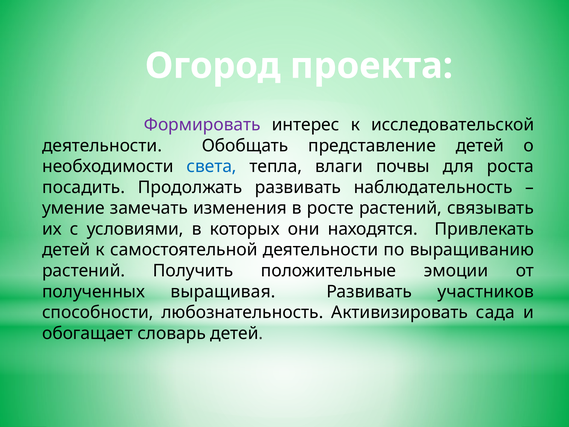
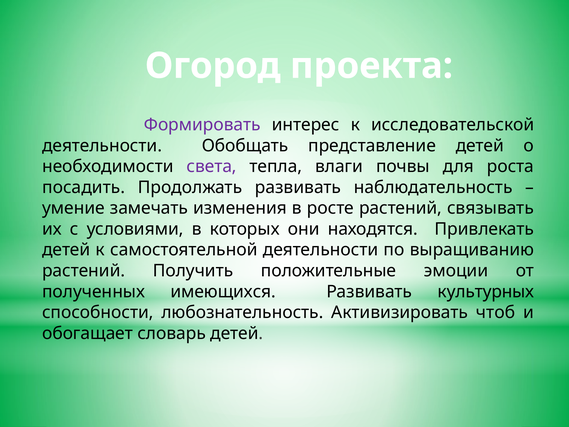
света colour: blue -> purple
выращивая: выращивая -> имеющихся
участников: участников -> культурных
сада: сада -> чтоб
